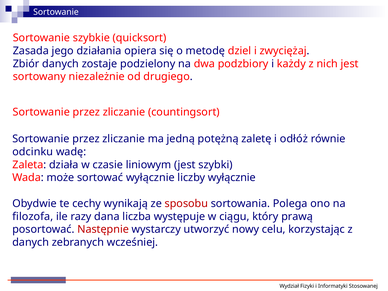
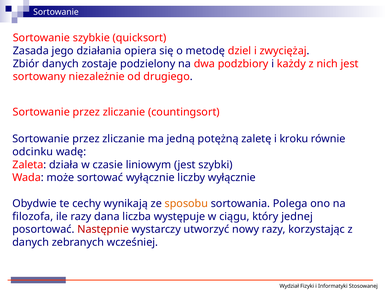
odłóż: odłóż -> kroku
sposobu colour: red -> orange
prawą: prawą -> jednej
nowy celu: celu -> razy
